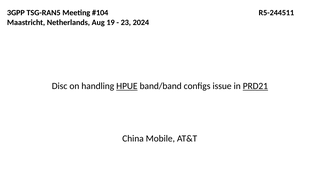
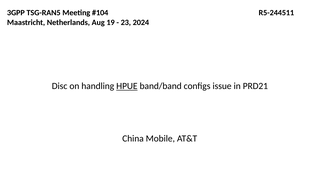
PRD21 underline: present -> none
